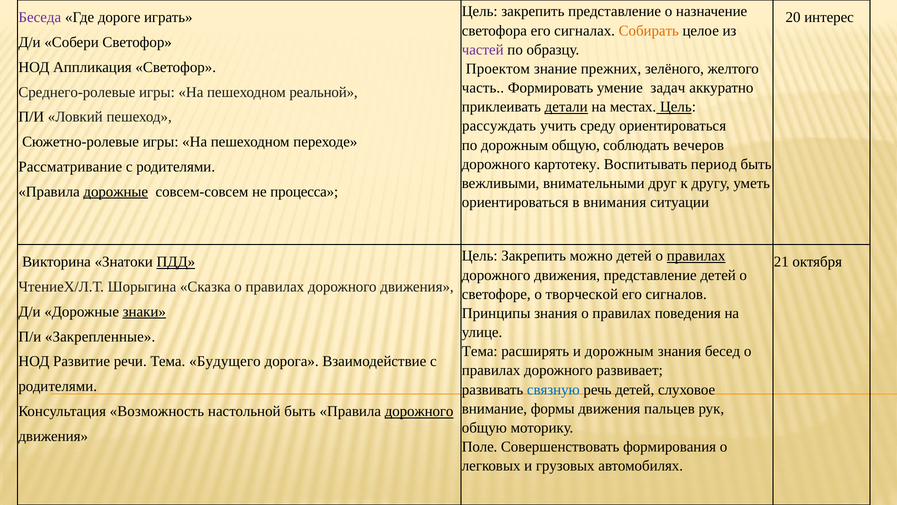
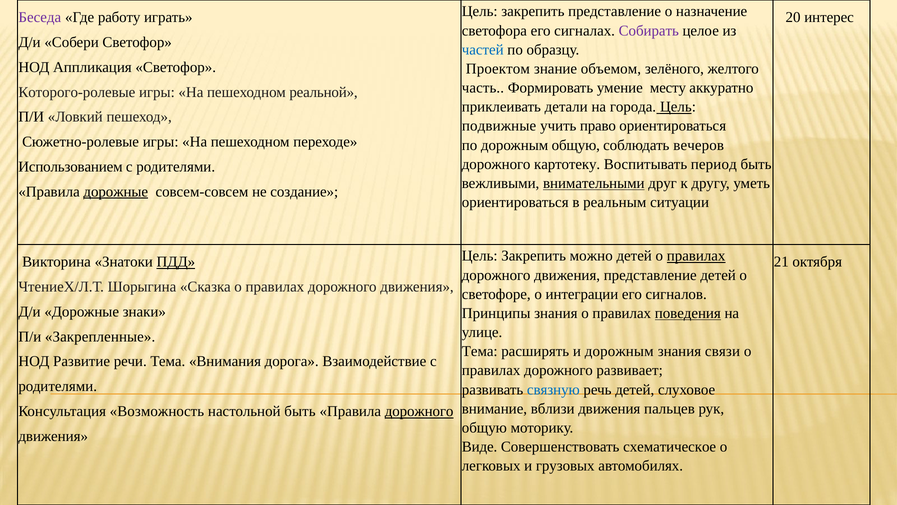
дороге: дороге -> работу
Собирать colour: orange -> purple
частей colour: purple -> blue
прежних: прежних -> объемом
задач: задач -> месту
Среднего-ролевые: Среднего-ролевые -> Которого-ролевые
детали underline: present -> none
местах: местах -> города
рассуждать: рассуждать -> подвижные
среду: среду -> право
Рассматривание: Рассматривание -> Использованием
внимательными underline: none -> present
процесса: процесса -> создание
внимания: внимания -> реальным
творческой: творческой -> интеграции
знаки underline: present -> none
поведения underline: none -> present
бесед: бесед -> связи
Будущего: Будущего -> Внимания
формы: формы -> вблизи
Поле: Поле -> Виде
формирования: формирования -> схематическое
